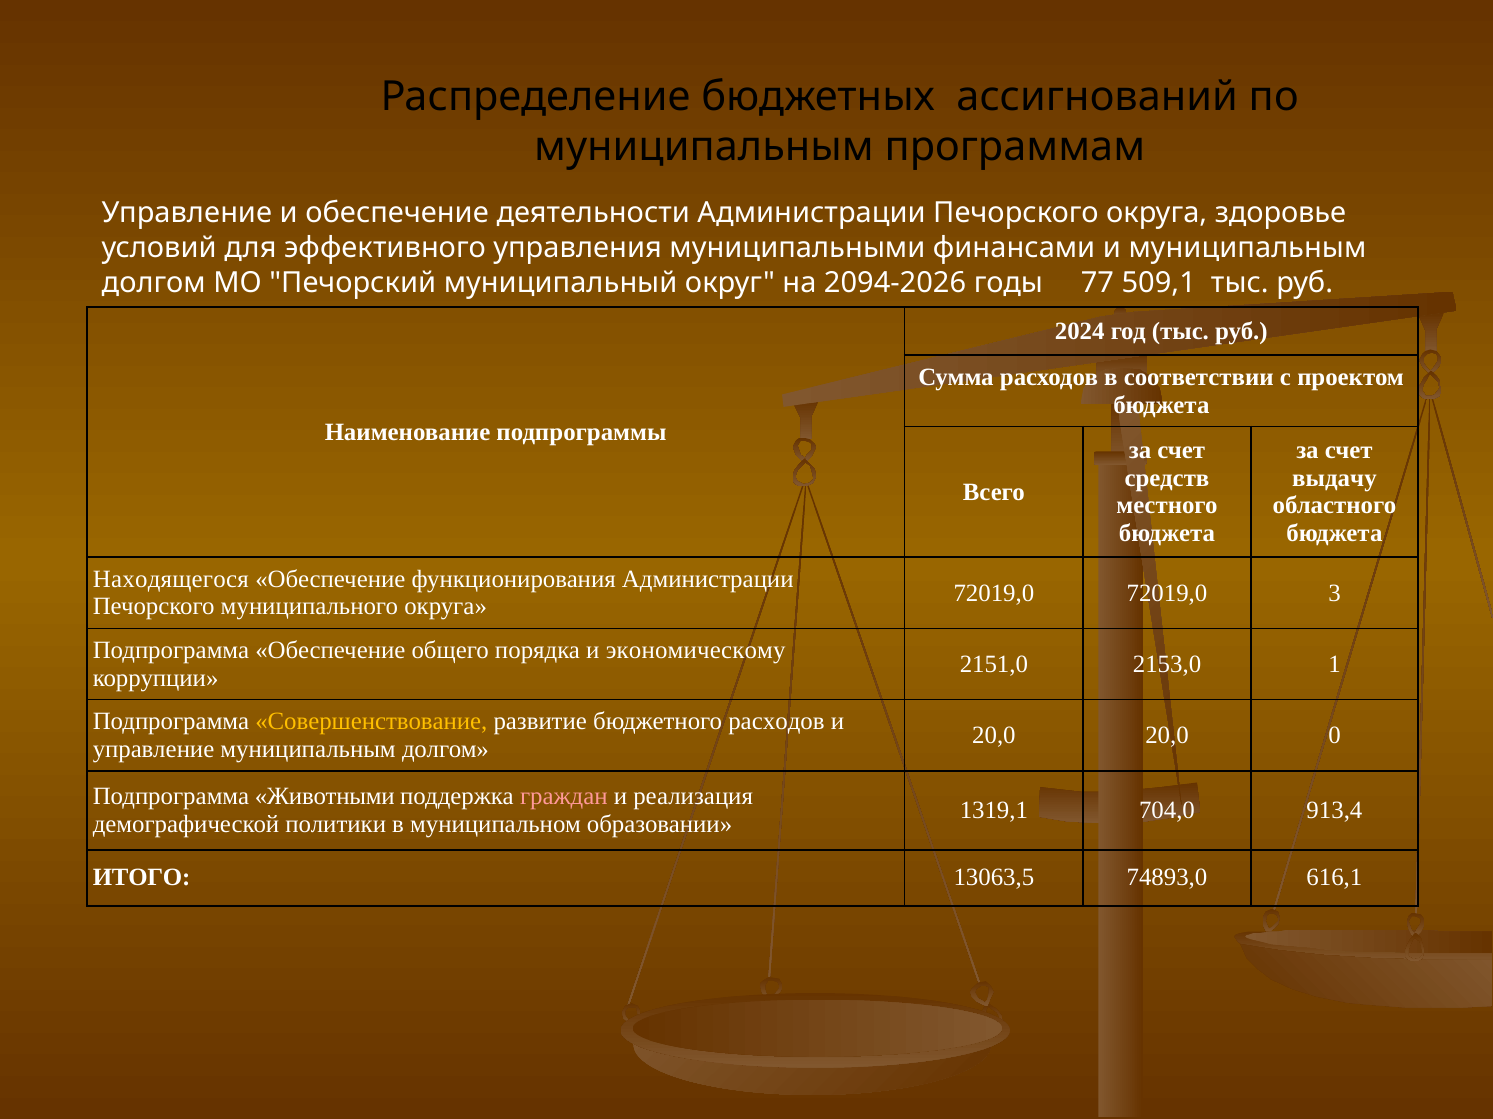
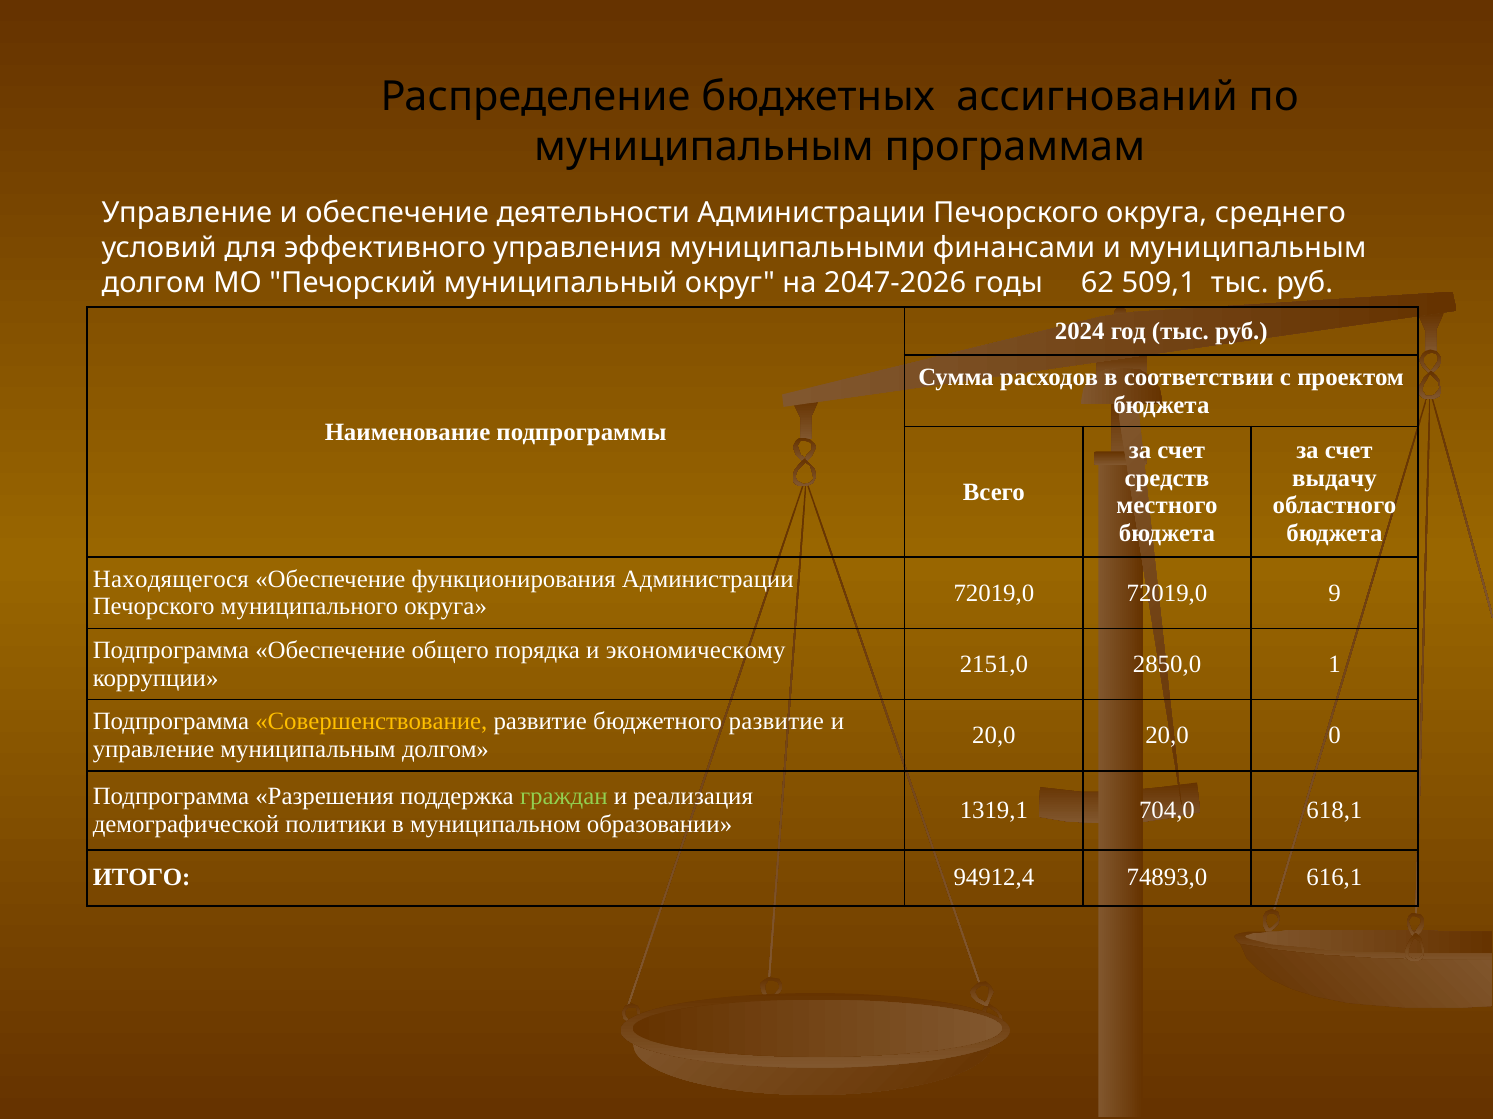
здоровье: здоровье -> среднего
2094-2026: 2094-2026 -> 2047-2026
77: 77 -> 62
3: 3 -> 9
2153,0: 2153,0 -> 2850,0
бюджетного расходов: расходов -> развитие
Животными: Животными -> Разрешения
граждан colour: pink -> light green
913,4: 913,4 -> 618,1
13063,5: 13063,5 -> 94912,4
